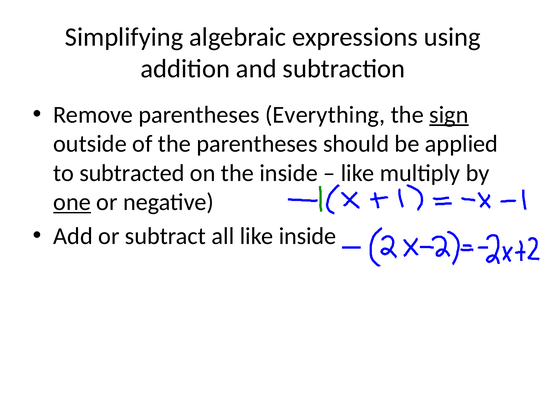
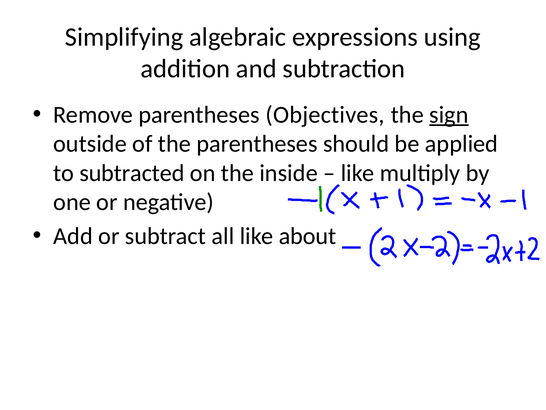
Everything: Everything -> Objectives
one underline: present -> none
like inside: inside -> about
